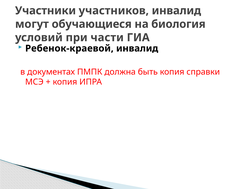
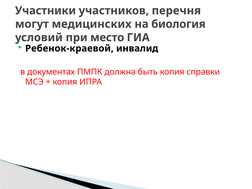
участников инвалид: инвалид -> перечня
обучающиеся: обучающиеся -> медицинских
части: части -> место
